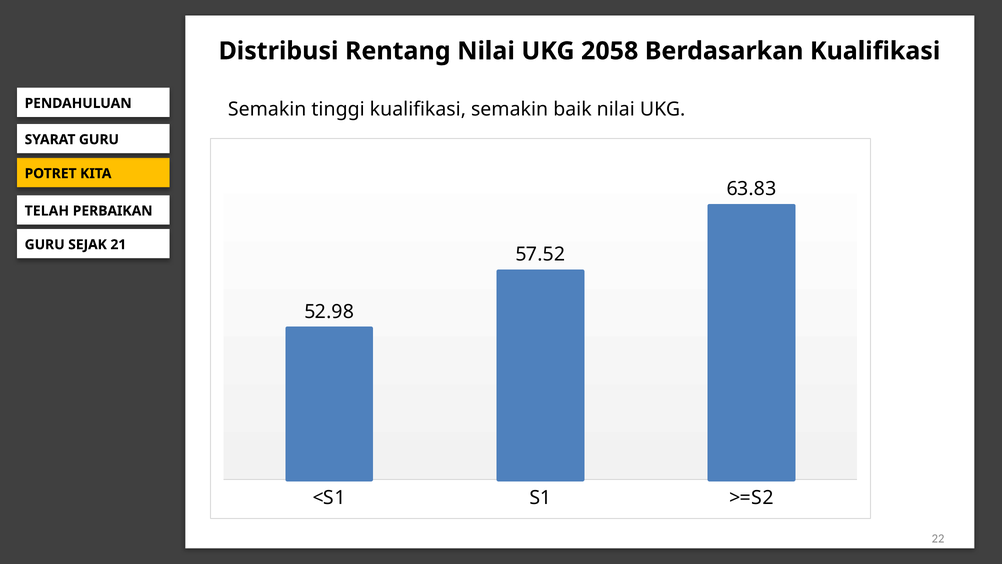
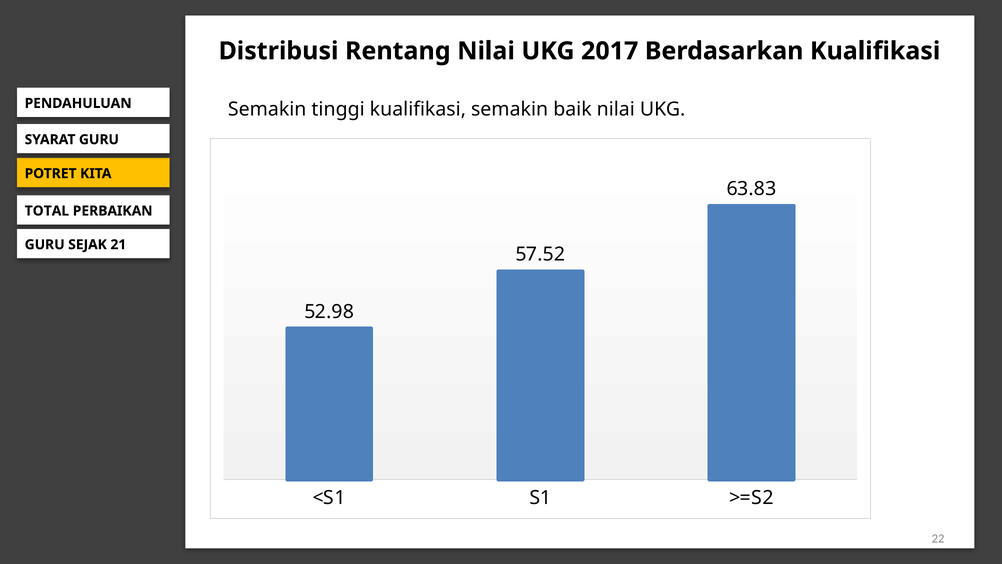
2058: 2058 -> 2017
TELAH: TELAH -> TOTAL
